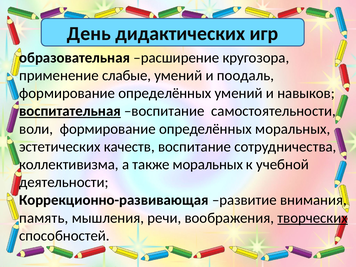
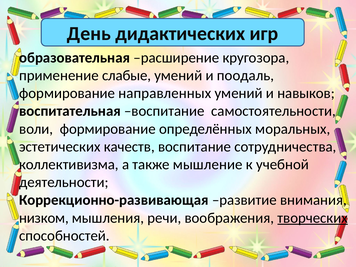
определённых at (165, 93): определённых -> направленных
воспитательная underline: present -> none
также моральных: моральных -> мышление
память: память -> низком
